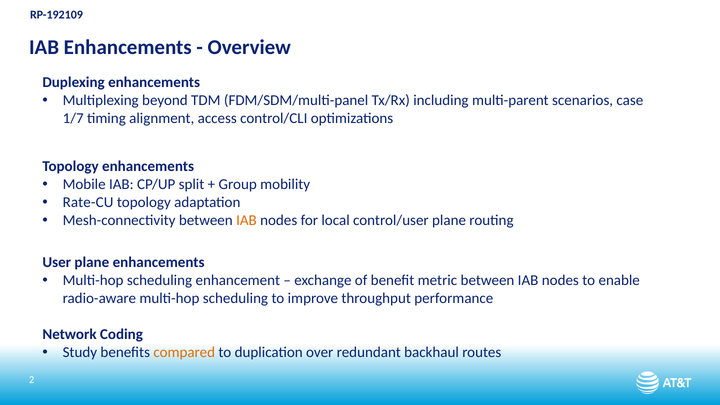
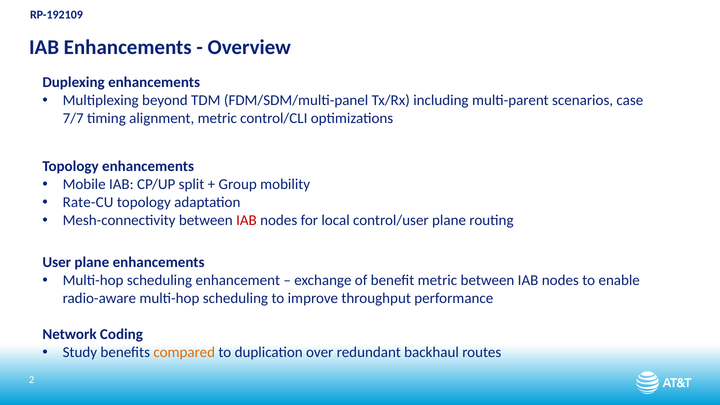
1/7: 1/7 -> 7/7
alignment access: access -> metric
IAB at (246, 221) colour: orange -> red
